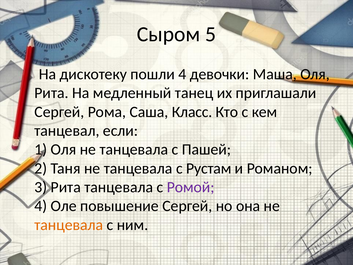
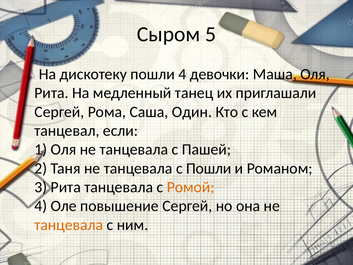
Класс: Класс -> Один
с Рустам: Рустам -> Пошли
Ромой colour: purple -> orange
